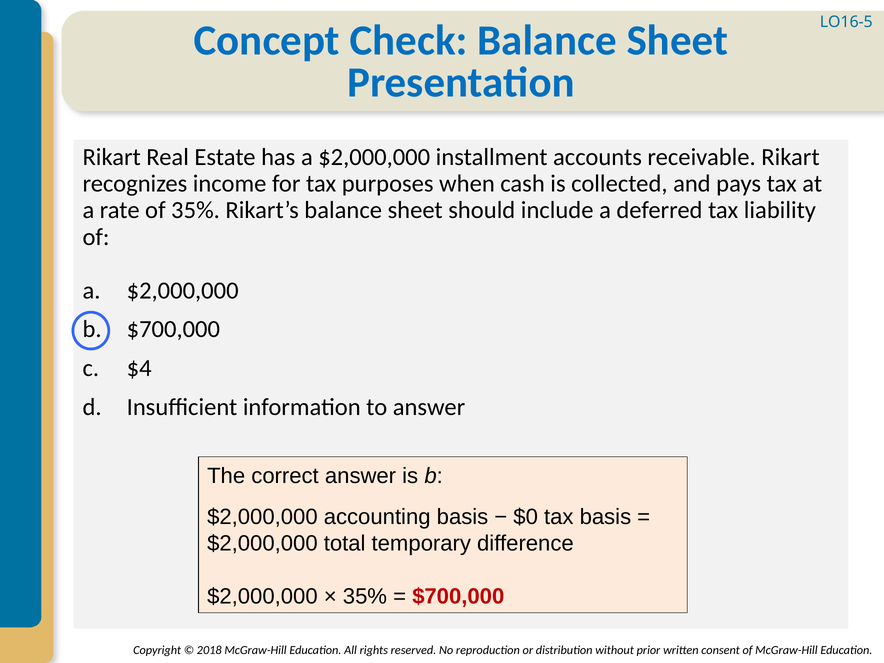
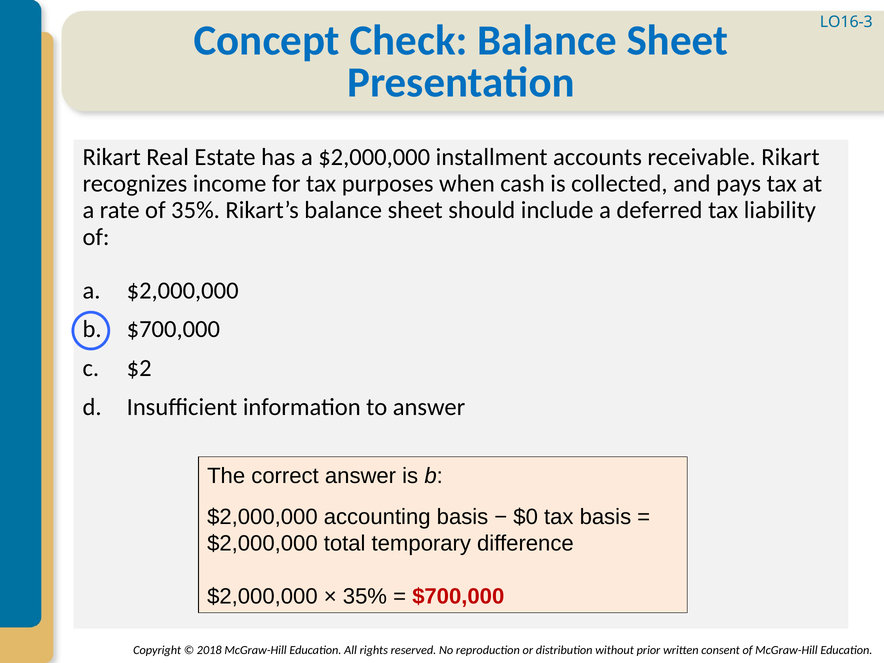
LO16-5: LO16-5 -> LO16-3
$4: $4 -> $2
